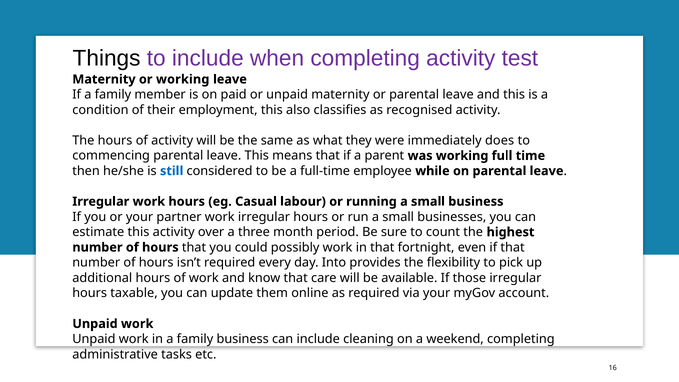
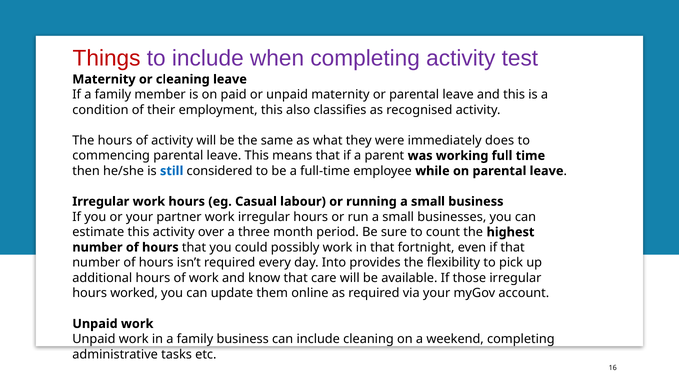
Things colour: black -> red
or working: working -> cleaning
taxable: taxable -> worked
